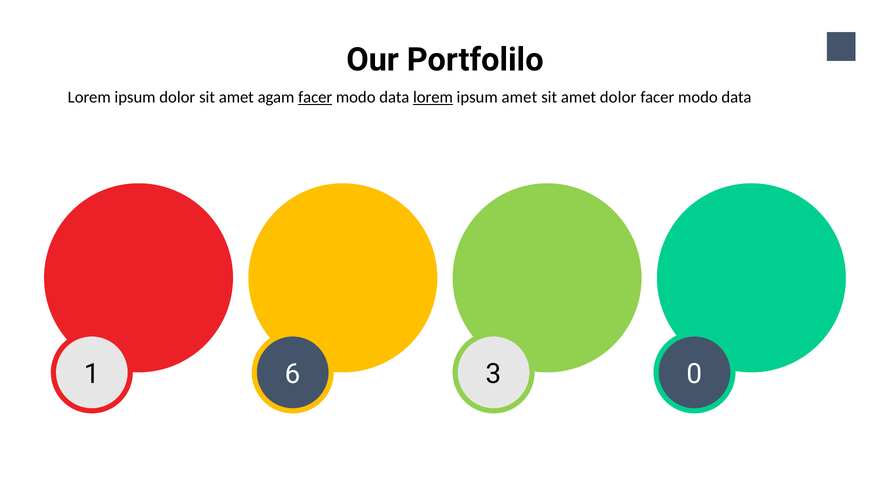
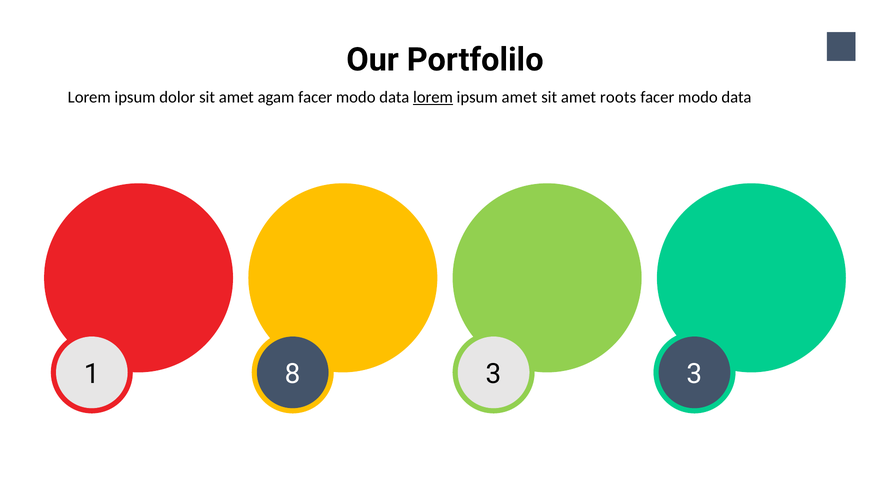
facer at (315, 97) underline: present -> none
amet dolor: dolor -> roots
1 6: 6 -> 8
3 0: 0 -> 3
